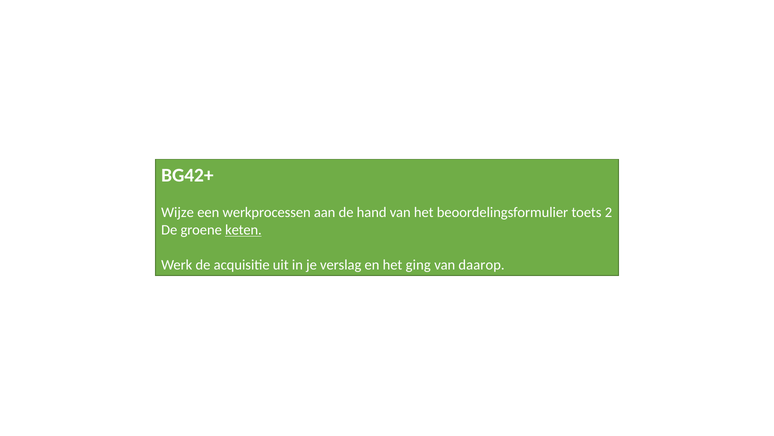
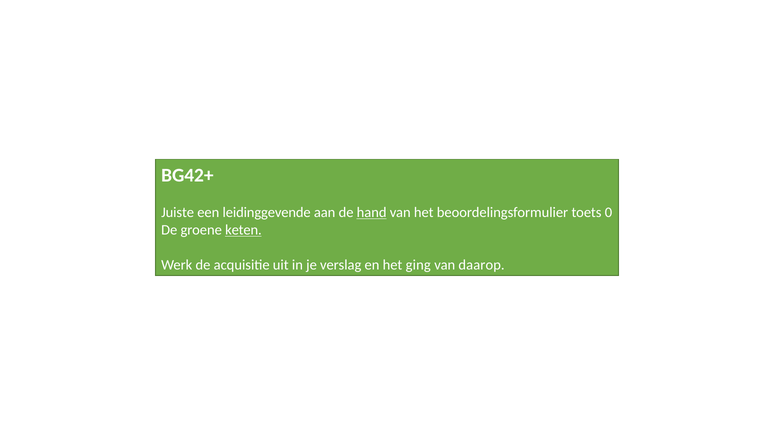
Wijze: Wijze -> Juiste
werkprocessen: werkprocessen -> leidinggevende
hand underline: none -> present
2: 2 -> 0
